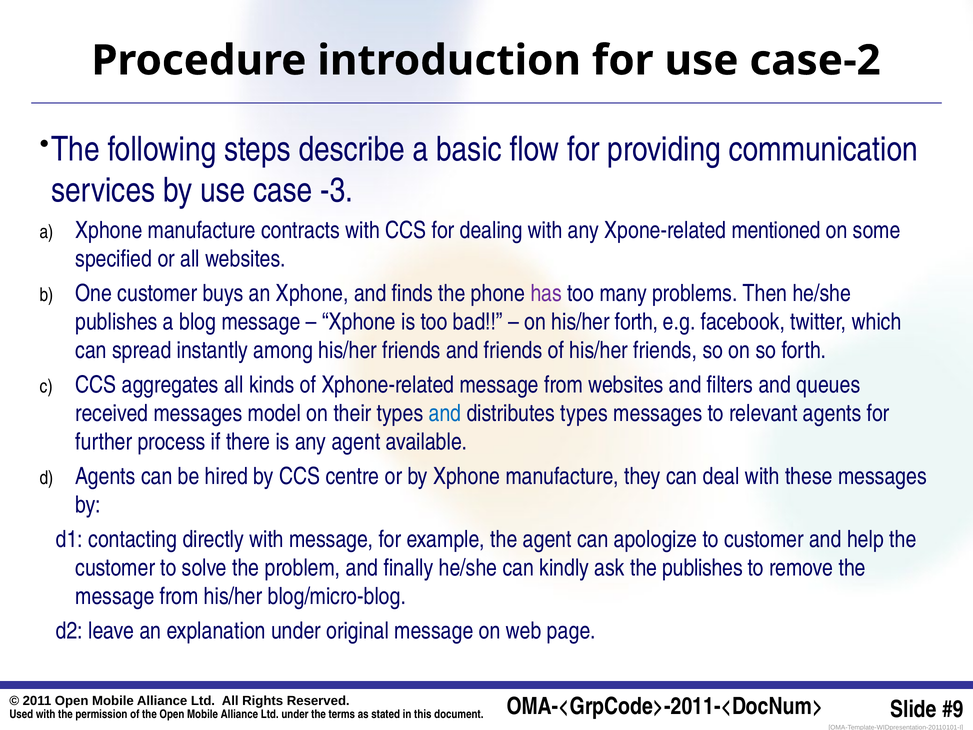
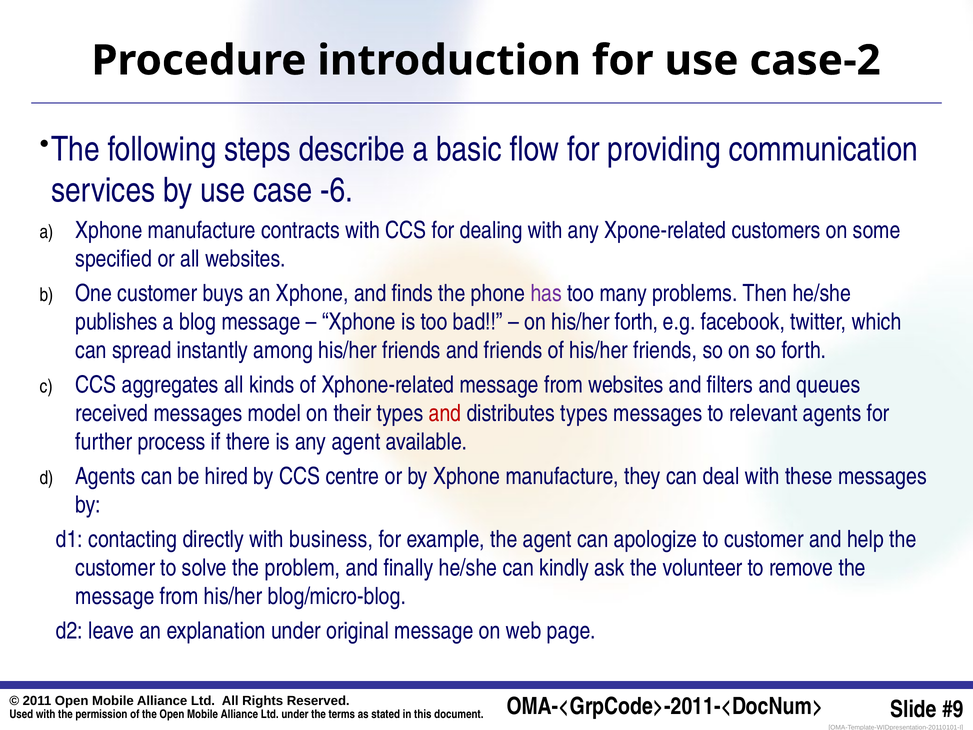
-3: -3 -> -6
mentioned: mentioned -> customers
and at (445, 413) colour: blue -> red
with message: message -> business
the publishes: publishes -> volunteer
